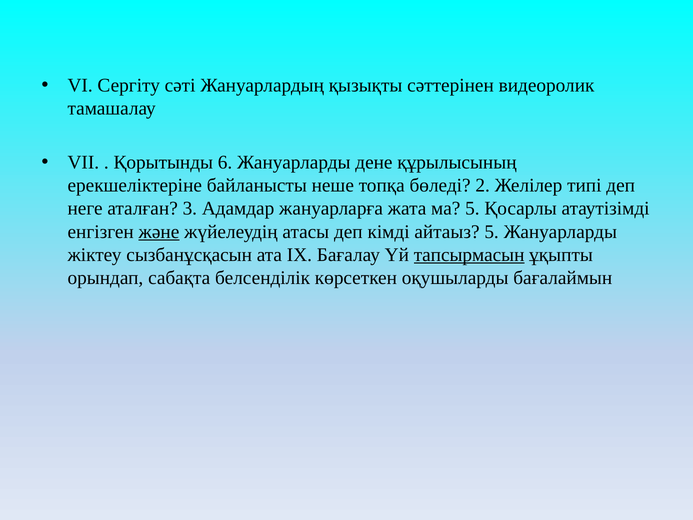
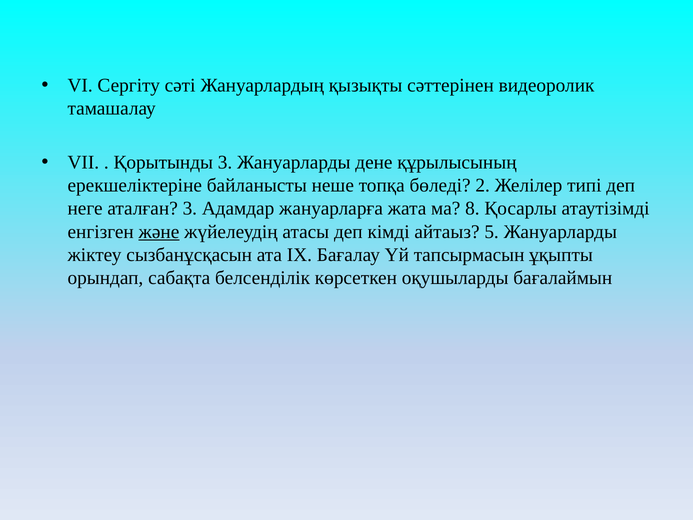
Қорытынды 6: 6 -> 3
ма 5: 5 -> 8
тапсырмасын underline: present -> none
